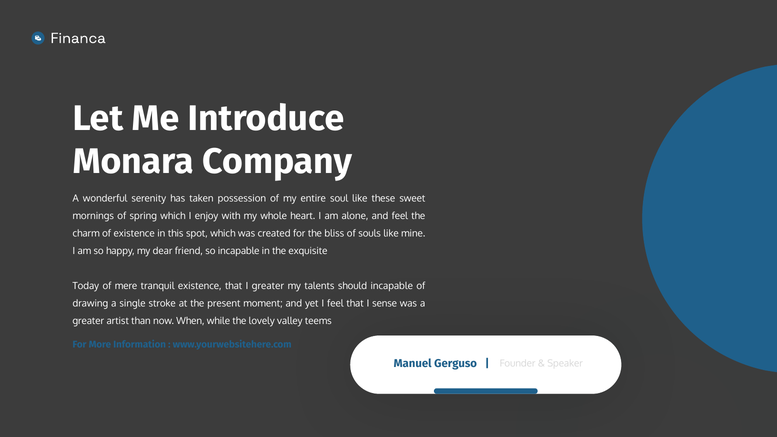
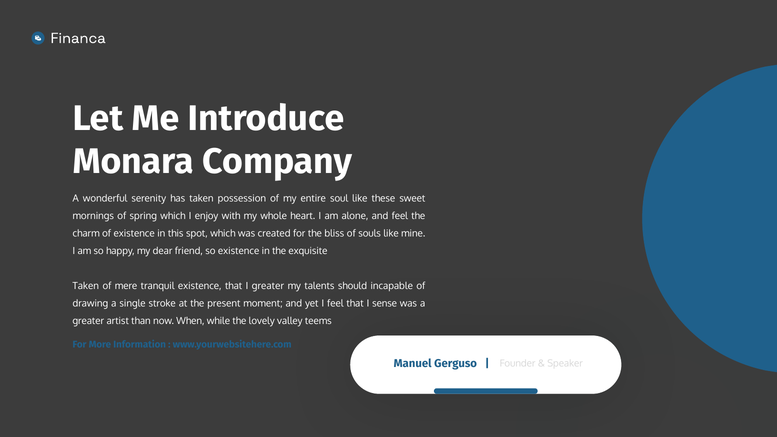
so incapable: incapable -> existence
Today at (86, 286): Today -> Taken
